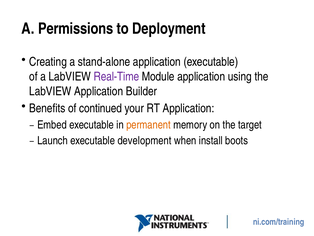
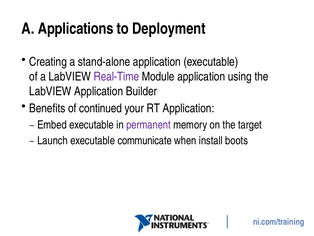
Permissions: Permissions -> Applications
permanent colour: orange -> purple
development: development -> communicate
